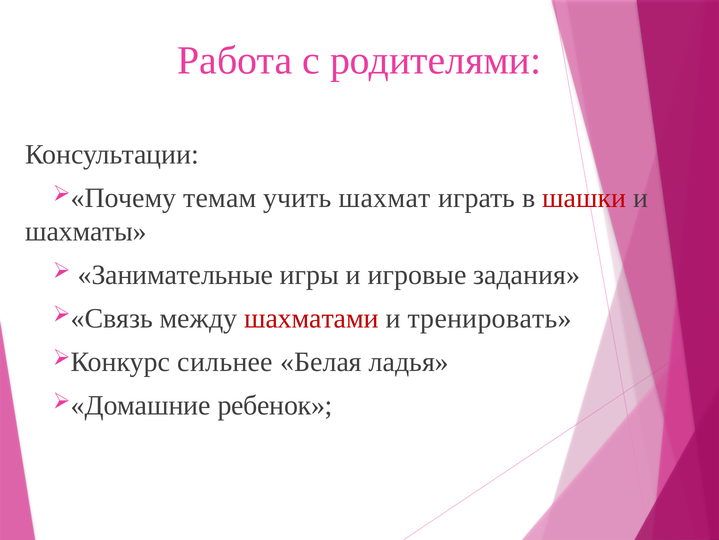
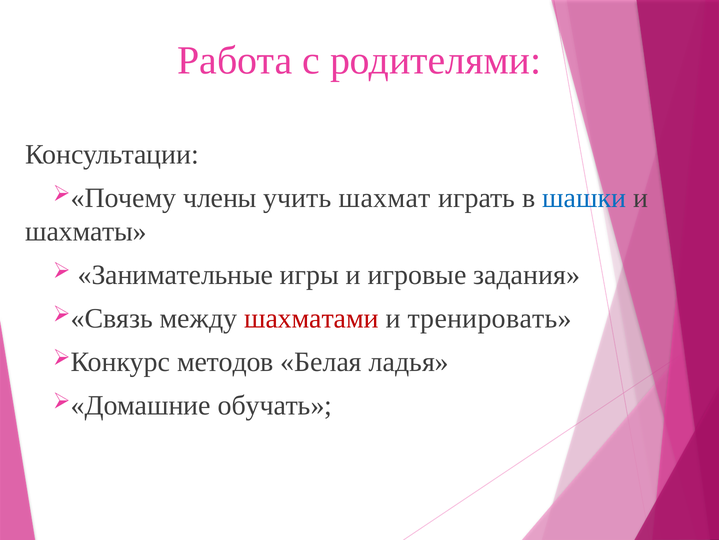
темам: темам -> члены
шашки colour: red -> blue
сильнее: сильнее -> методов
ребенок: ребенок -> обучать
